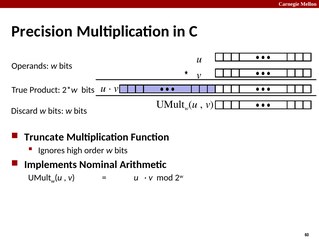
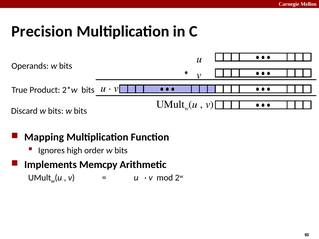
Truncate: Truncate -> Mapping
Nominal: Nominal -> Memcpy
